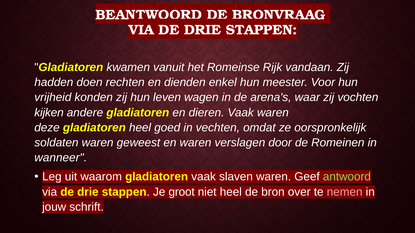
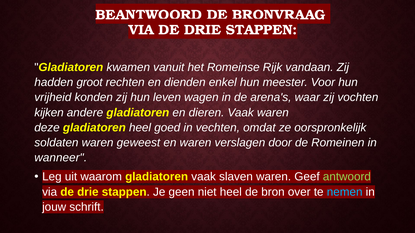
doen: doen -> groot
groot: groot -> geen
nemen colour: pink -> light blue
